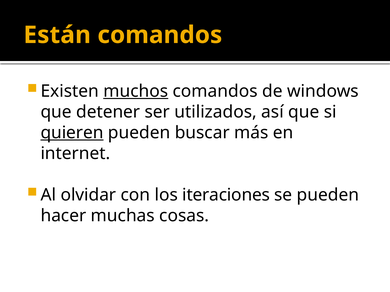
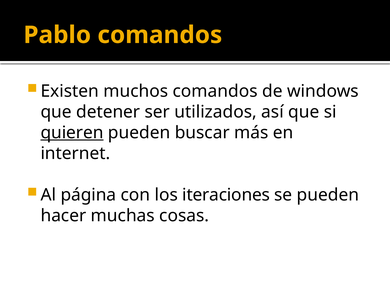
Están: Están -> Pablo
muchos underline: present -> none
olvidar: olvidar -> página
